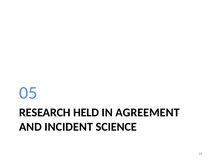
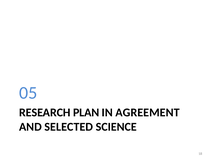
HELD: HELD -> PLAN
INCIDENT: INCIDENT -> SELECTED
